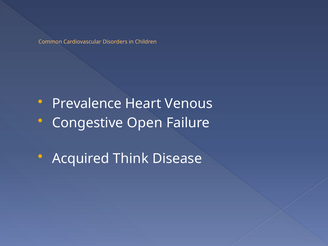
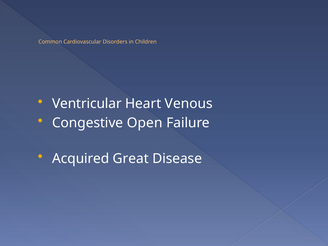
Prevalence: Prevalence -> Ventricular
Think: Think -> Great
